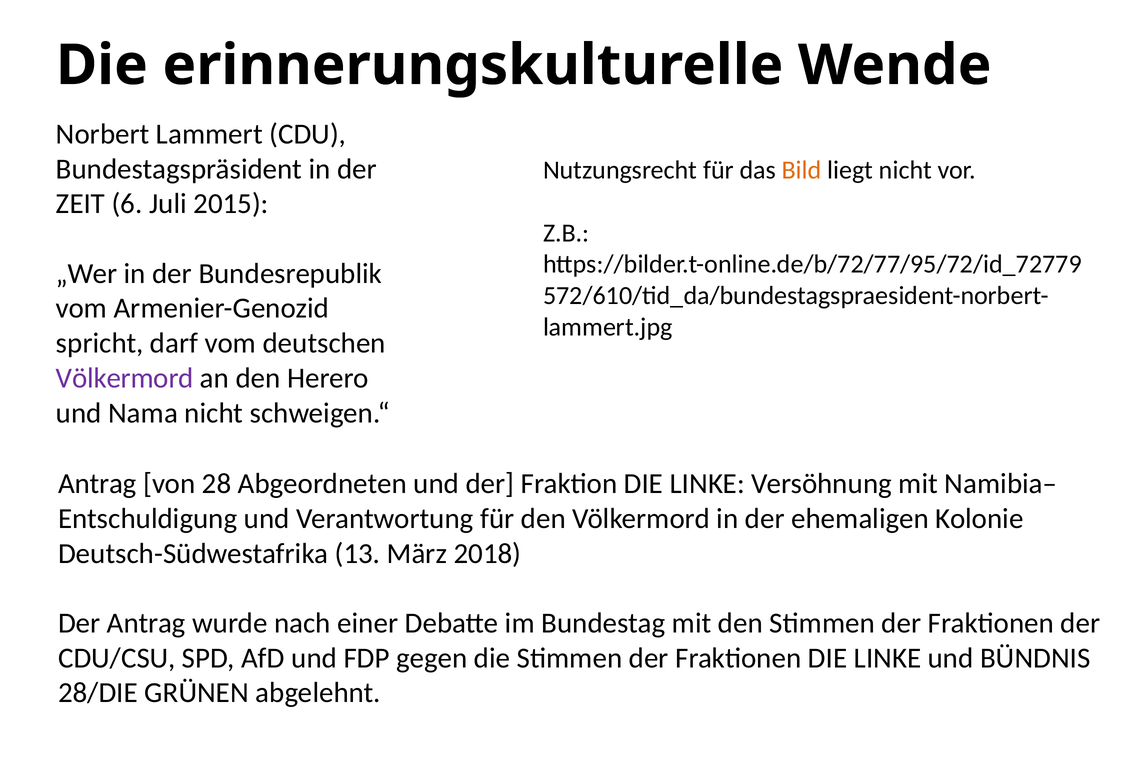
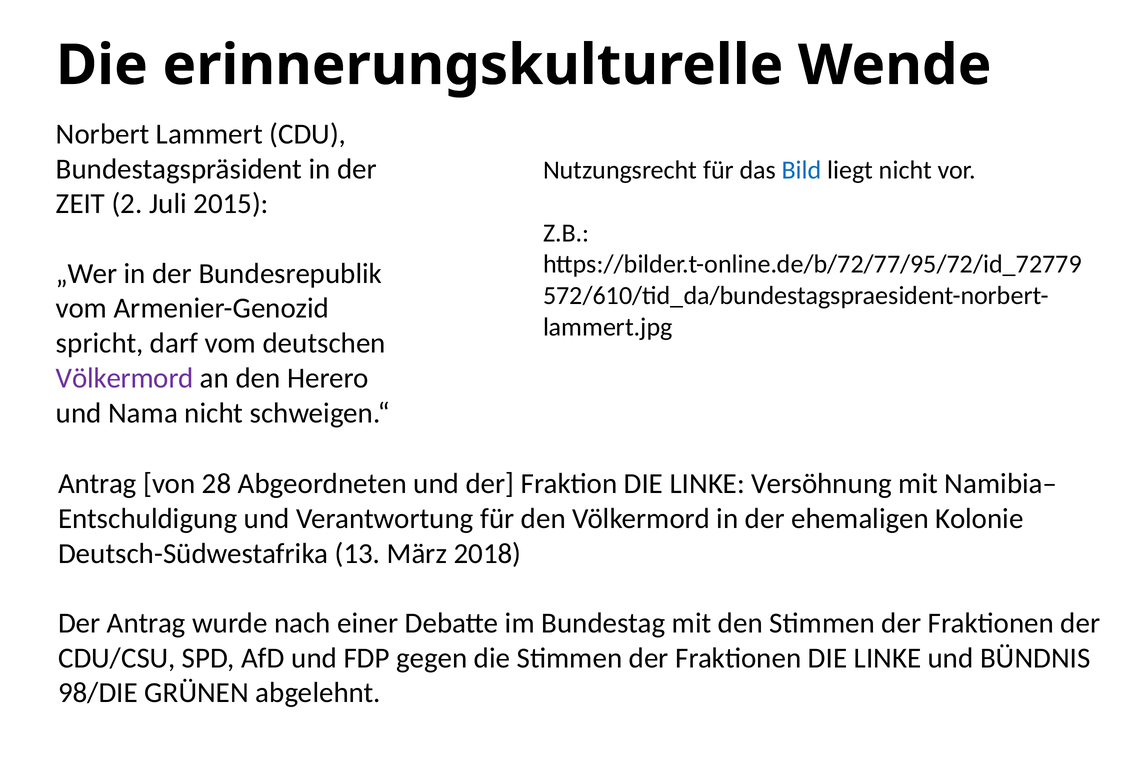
Bild colour: orange -> blue
6: 6 -> 2
28/DIE: 28/DIE -> 98/DIE
